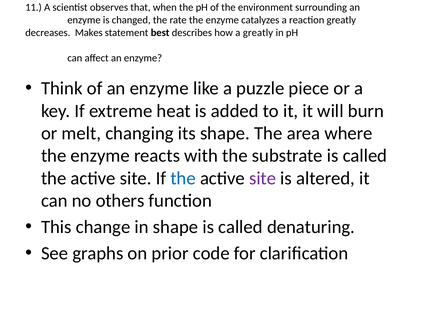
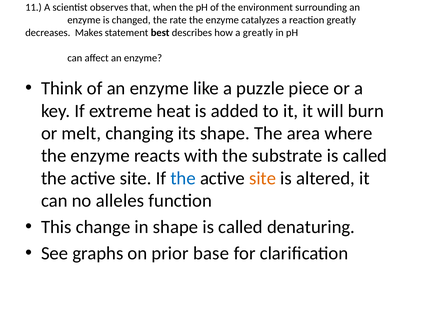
site at (263, 178) colour: purple -> orange
others: others -> alleles
code: code -> base
